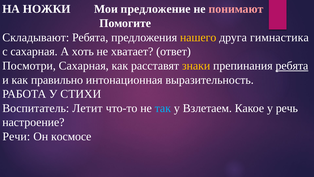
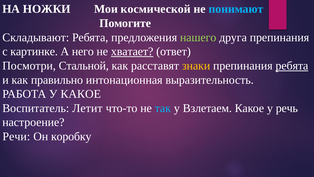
предложение: предложение -> космической
понимают colour: pink -> light blue
нашего colour: yellow -> light green
друга гимнастика: гимнастика -> препинания
с сахарная: сахарная -> картинке
хоть: хоть -> него
хватает underline: none -> present
Посмотри Сахарная: Сахарная -> Стальной
У СТИХИ: СТИХИ -> КАКОЕ
космосе: космосе -> коробку
